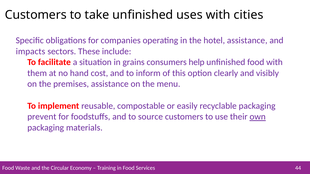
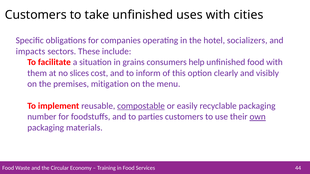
hotel assistance: assistance -> socializers
hand: hand -> slices
premises assistance: assistance -> mitigation
compostable underline: none -> present
prevent: prevent -> number
source: source -> parties
